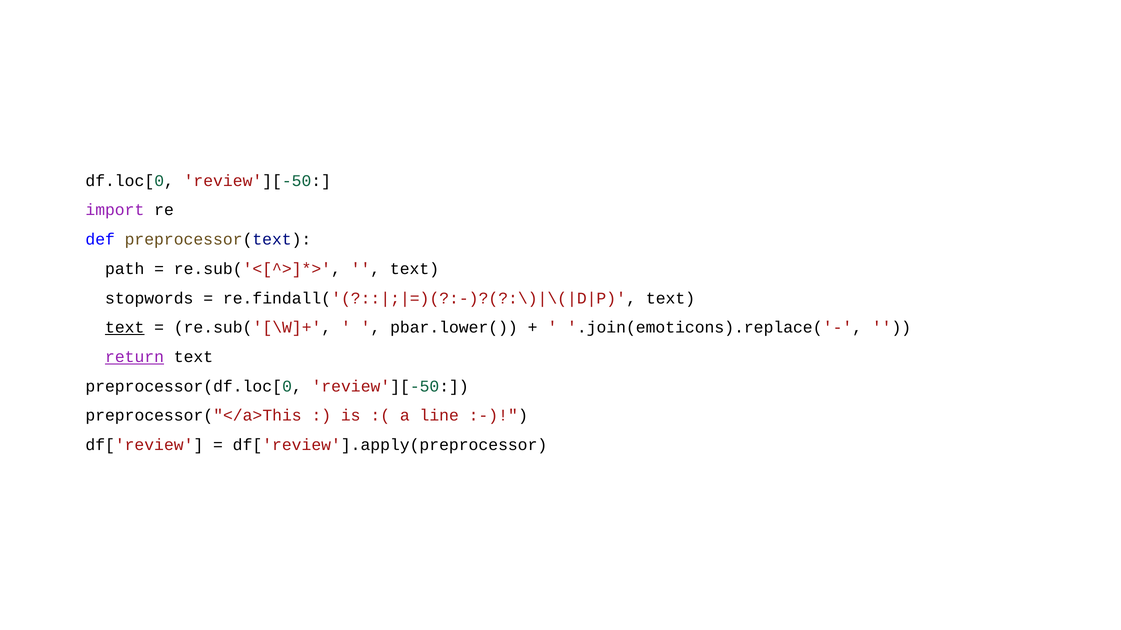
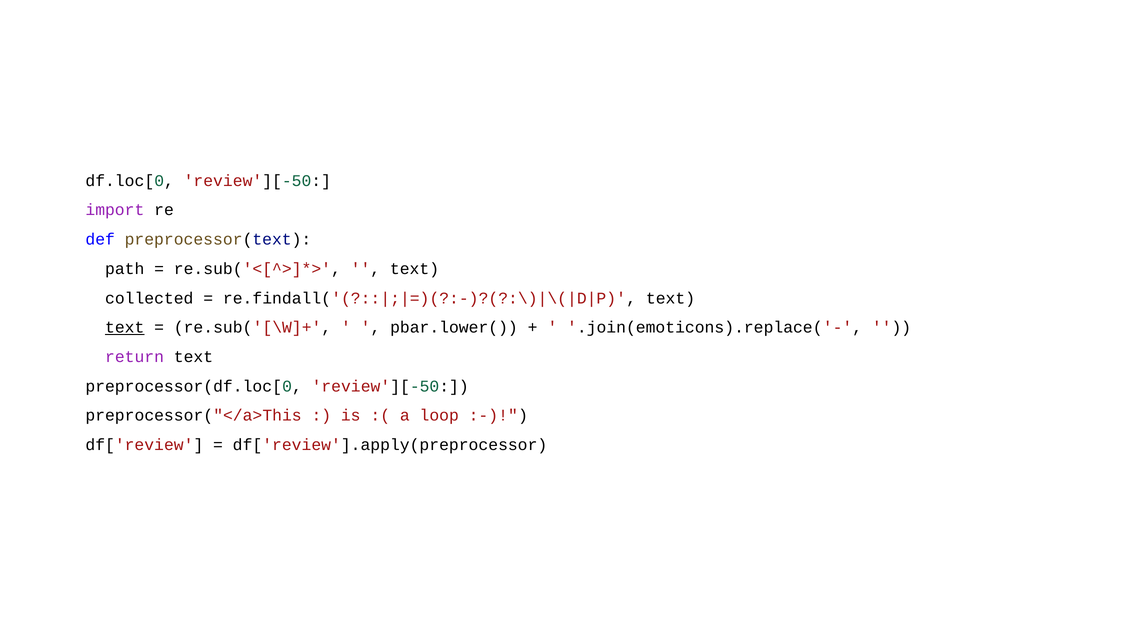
stopwords: stopwords -> collected
return underline: present -> none
line: line -> loop
